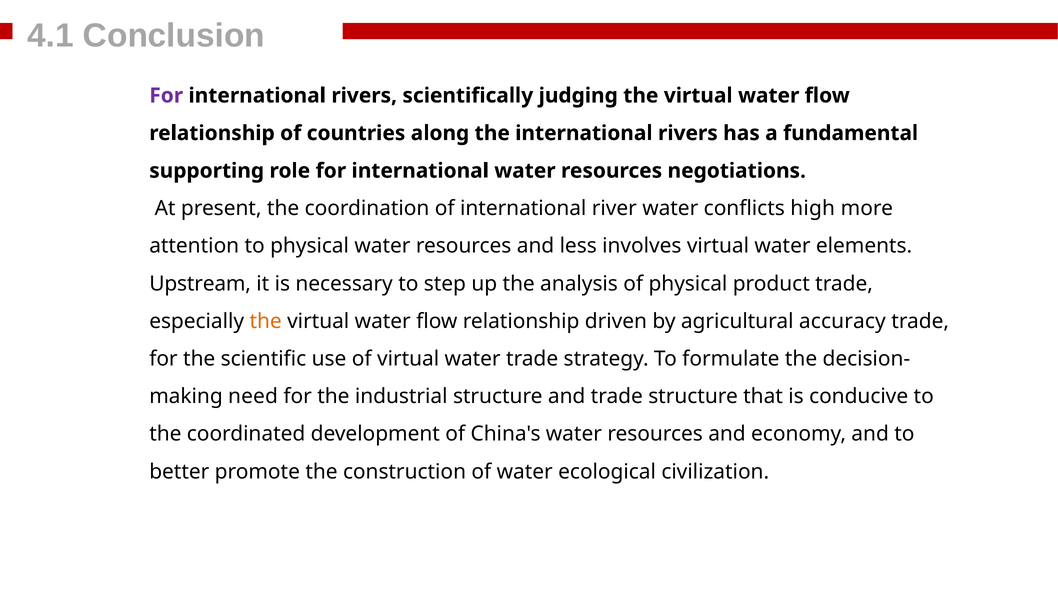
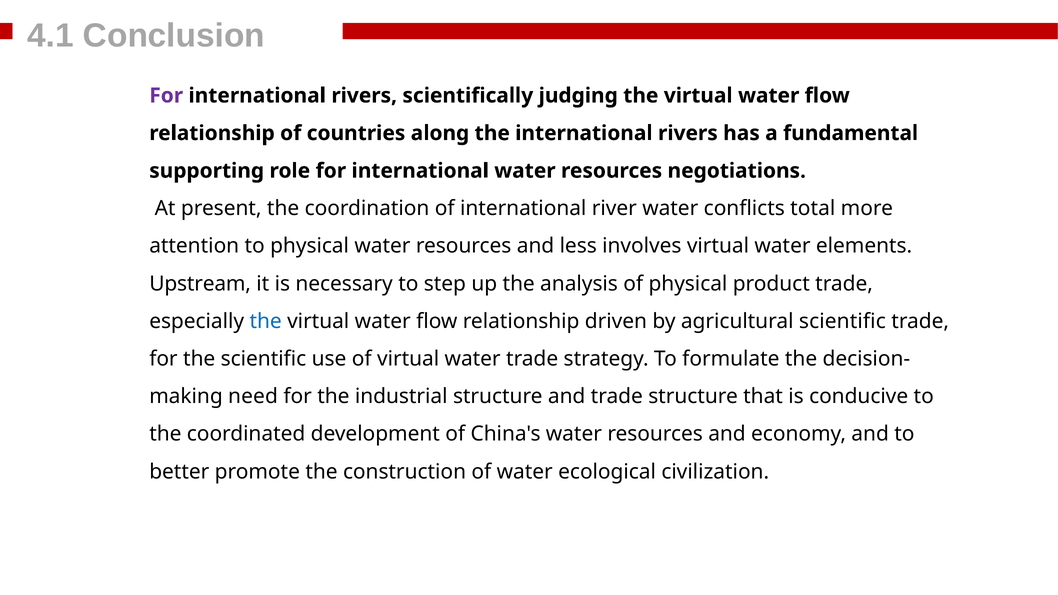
high: high -> total
the at (266, 321) colour: orange -> blue
agricultural accuracy: accuracy -> scientific
